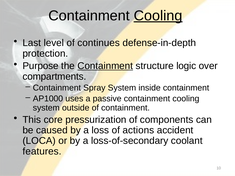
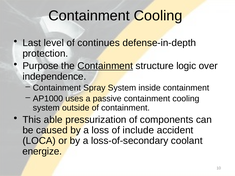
Cooling at (158, 16) underline: present -> none
compartments: compartments -> independence
core: core -> able
actions: actions -> include
features: features -> energize
